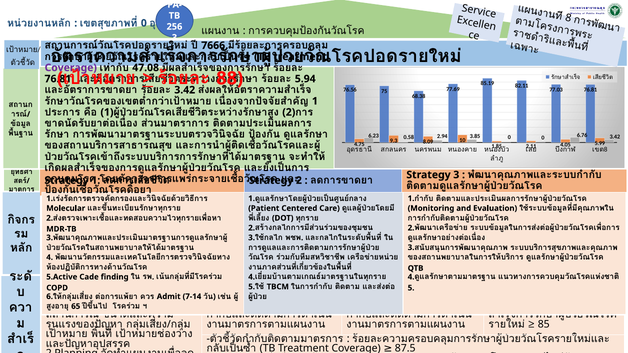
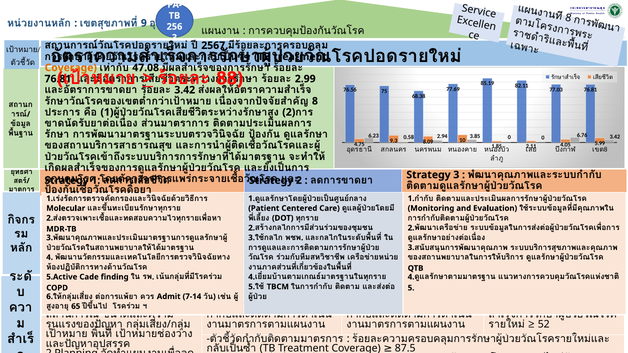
0 at (144, 23): 0 -> 9
7666: 7666 -> 2567
Coverage at (71, 68) colour: purple -> orange
5.94: 5.94 -> 2.99
1 at (315, 101): 1 -> 8
85: 85 -> 52
